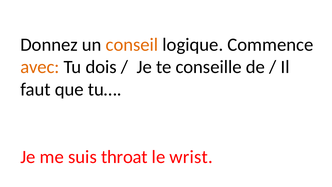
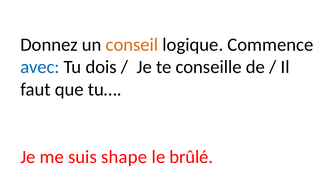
avec colour: orange -> blue
throat: throat -> shape
wrist: wrist -> brûlé
